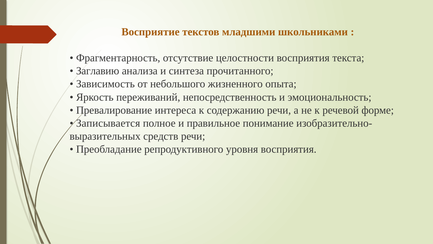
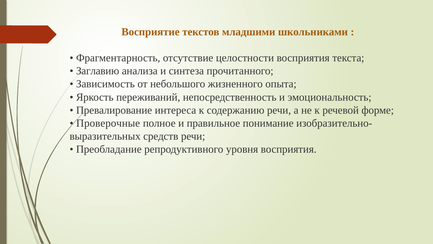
Записывается: Записывается -> Проверочные
